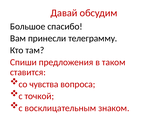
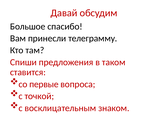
чувства: чувства -> первые
